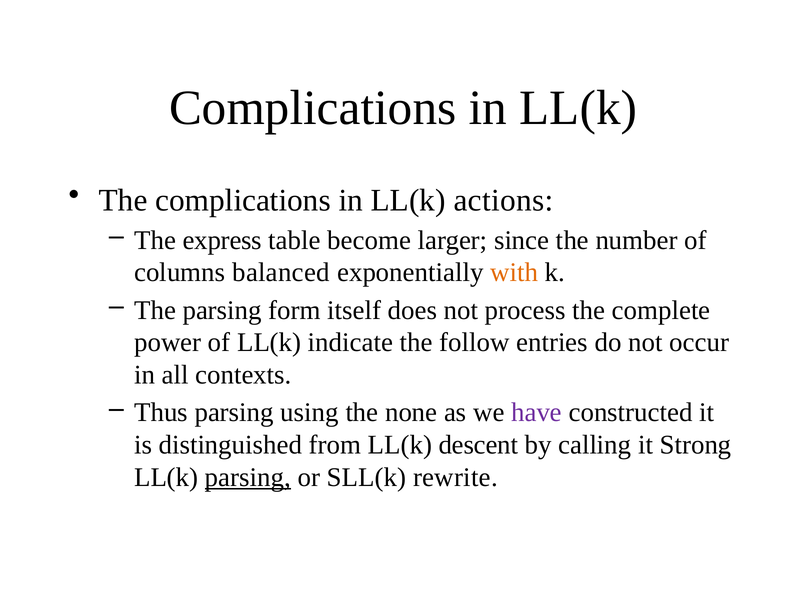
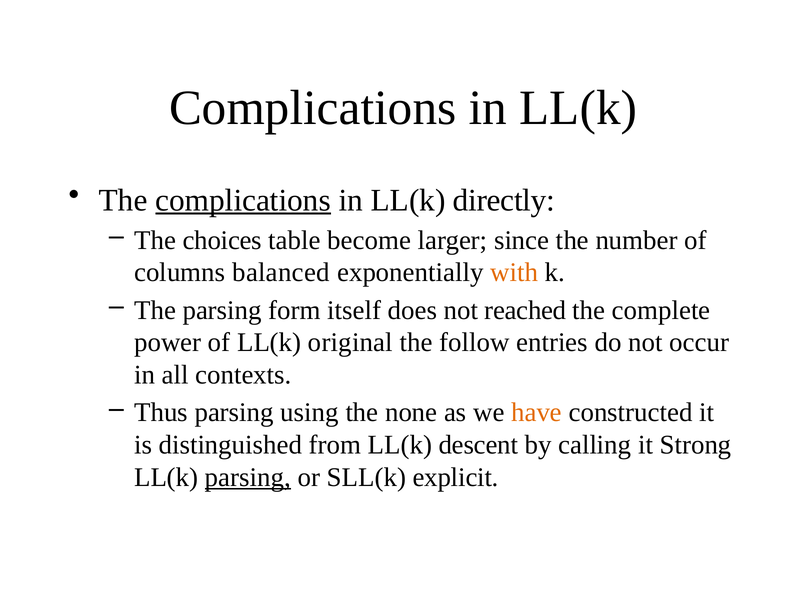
complications at (243, 200) underline: none -> present
actions: actions -> directly
express: express -> choices
process: process -> reached
indicate: indicate -> original
have colour: purple -> orange
rewrite: rewrite -> explicit
